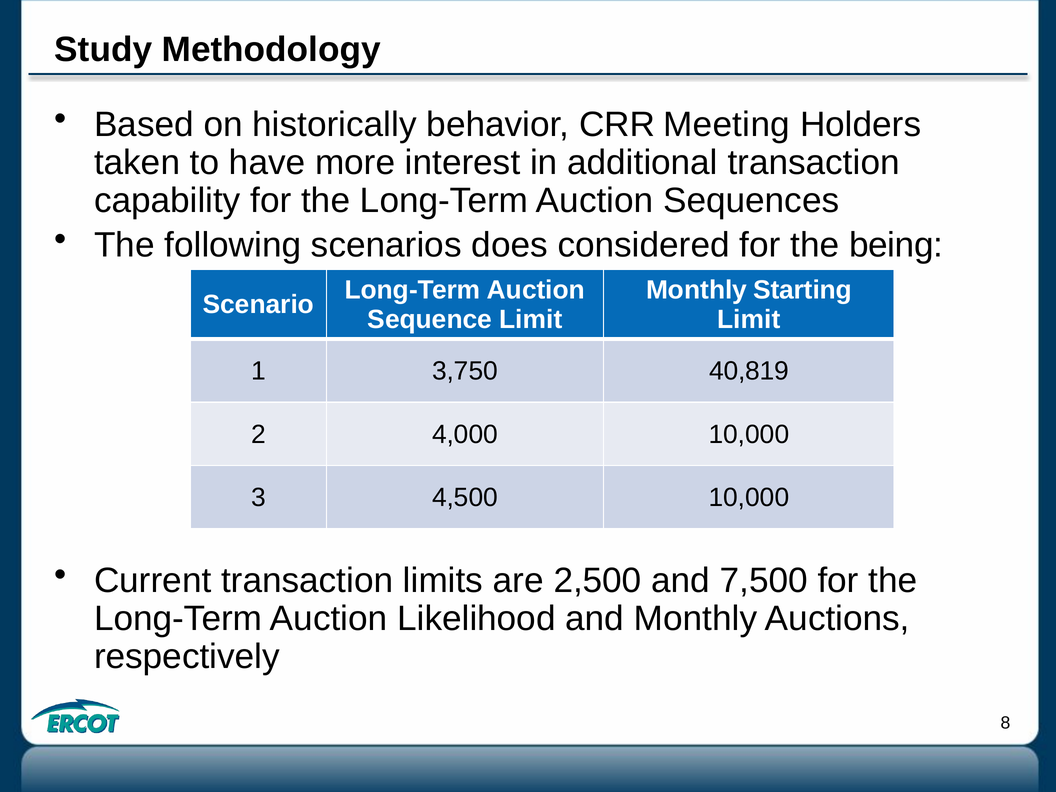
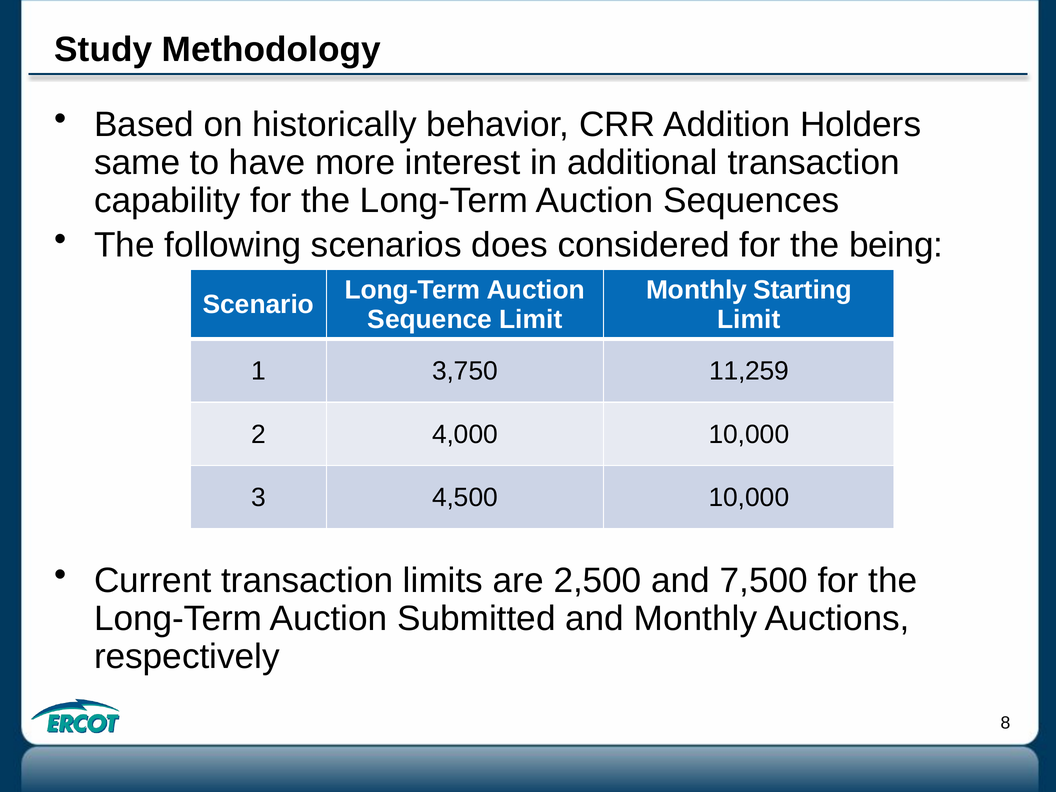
Meeting: Meeting -> Addition
taken: taken -> same
40,819: 40,819 -> 11,259
Likelihood: Likelihood -> Submitted
